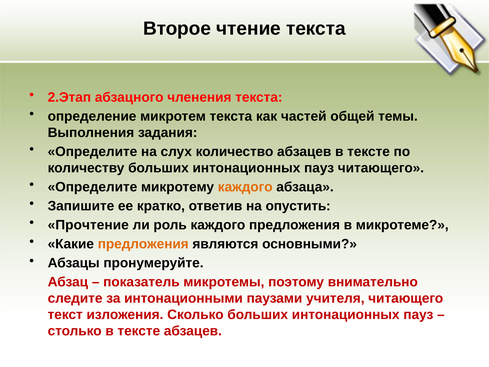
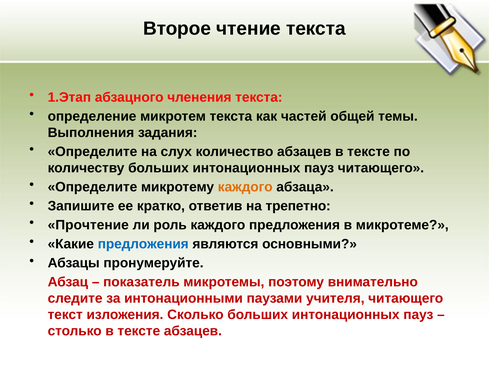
2.Этап: 2.Этап -> 1.Этап
опустить: опустить -> трепетно
предложения at (143, 244) colour: orange -> blue
